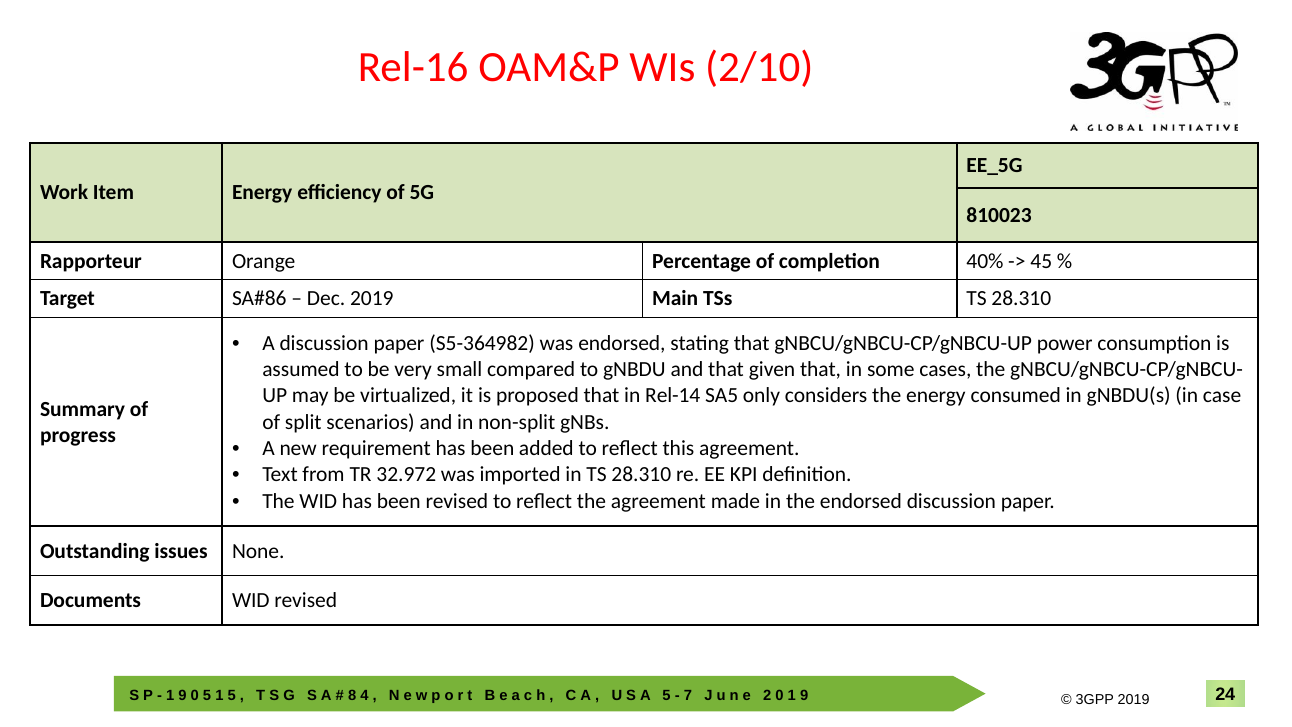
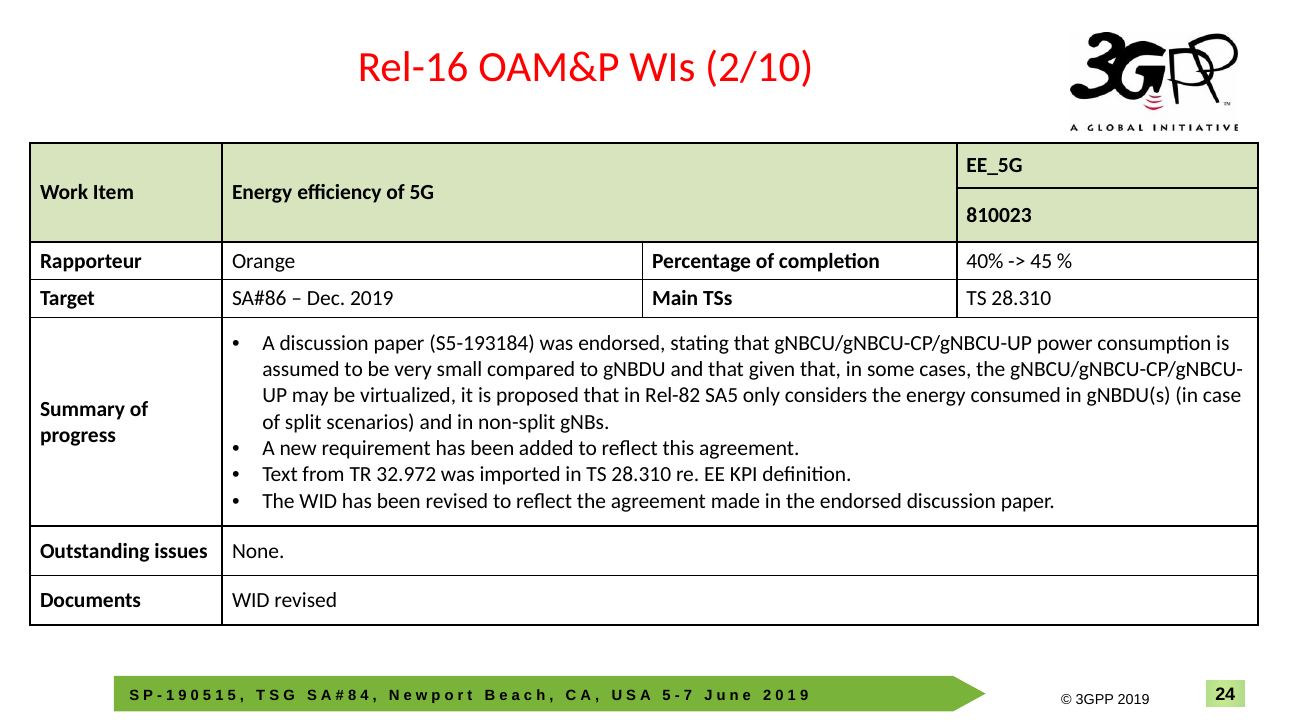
S5-364982: S5-364982 -> S5-193184
Rel-14: Rel-14 -> Rel-82
